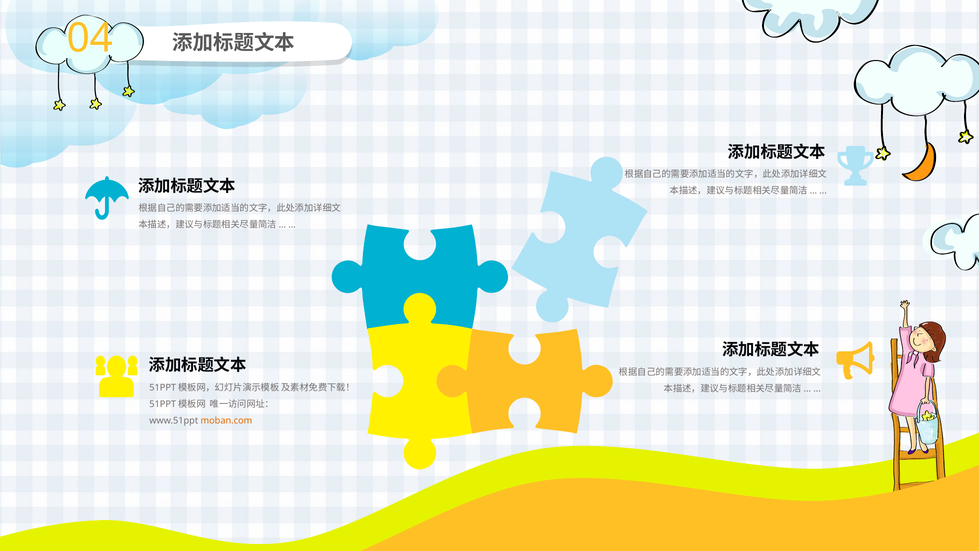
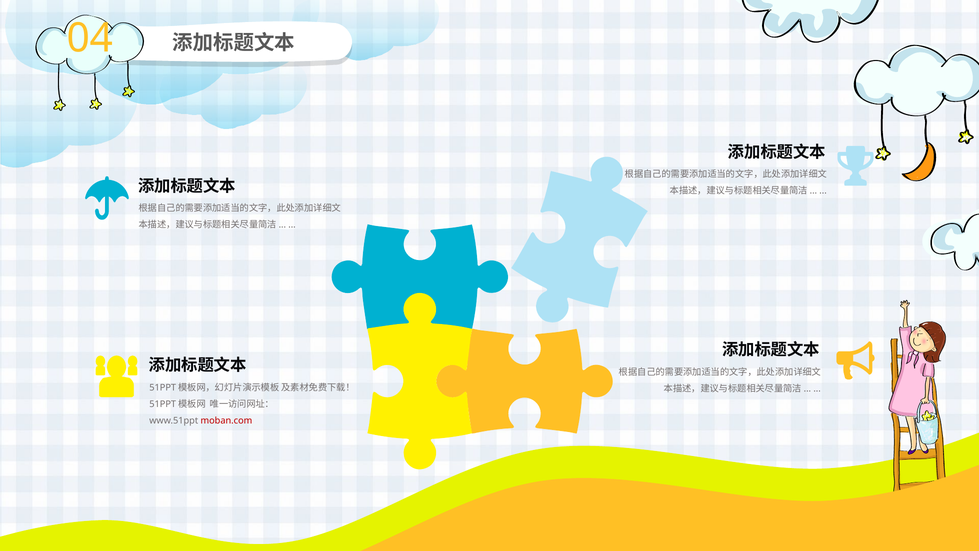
moban.com colour: orange -> red
